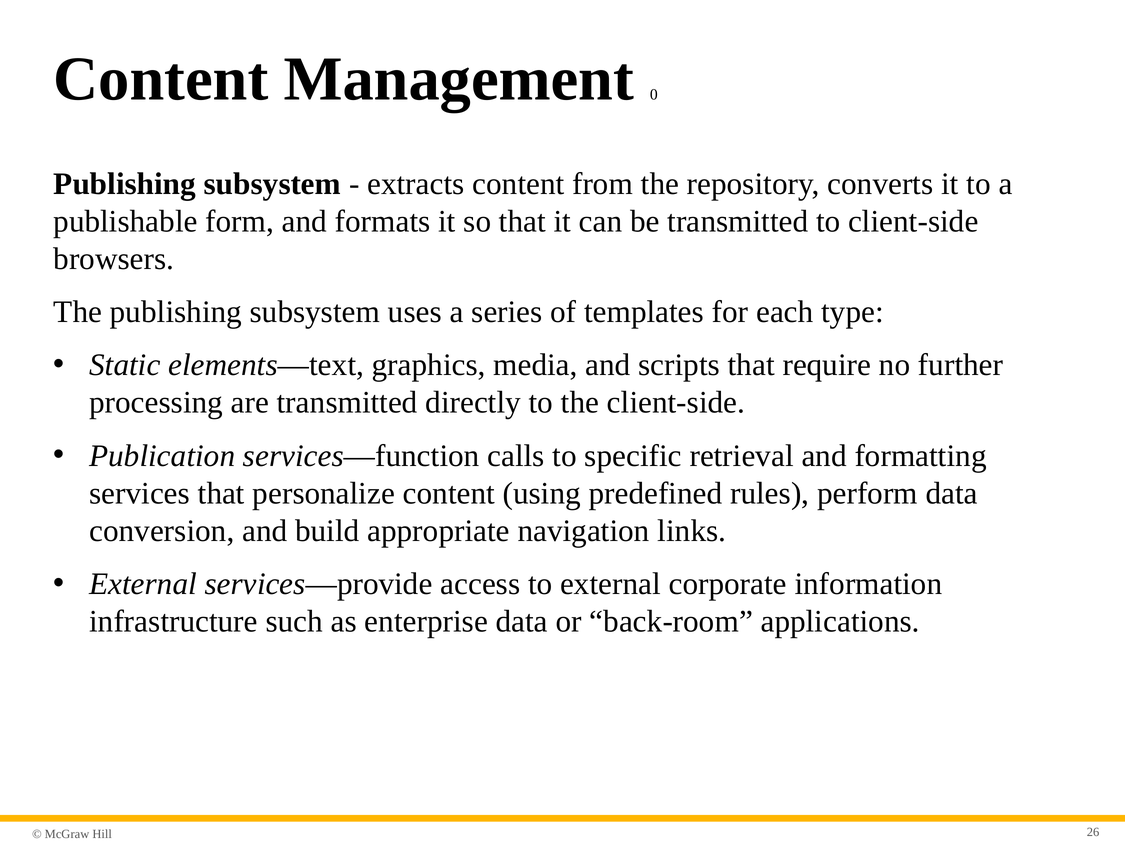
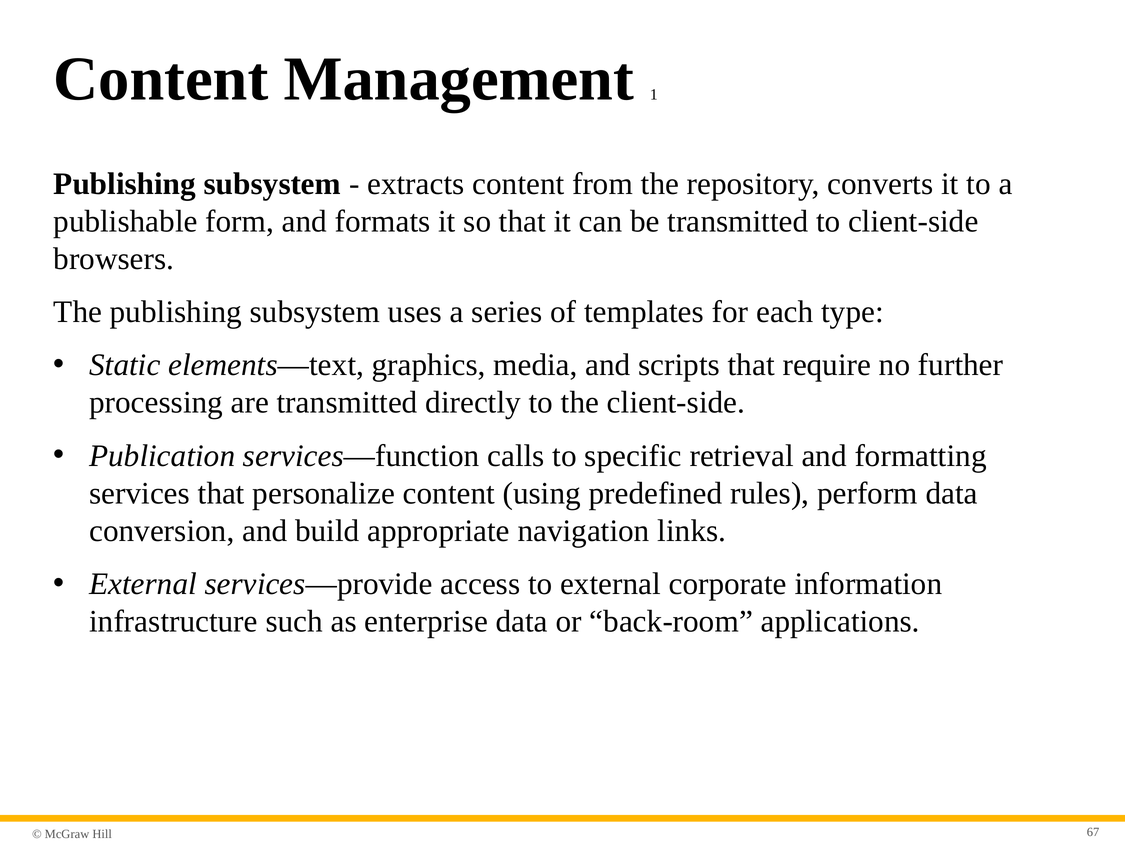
0: 0 -> 1
26: 26 -> 67
